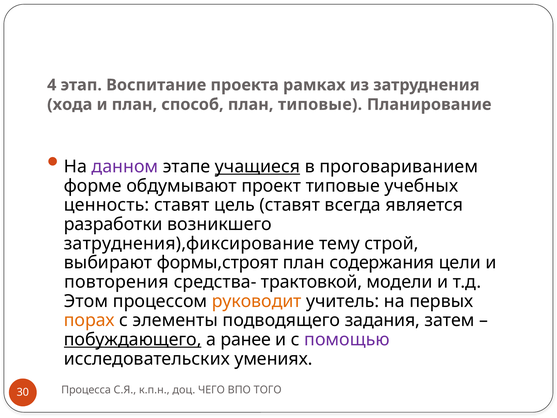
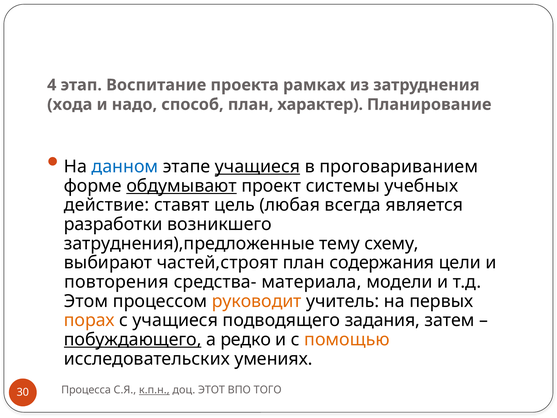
и план: план -> надо
план типовые: типовые -> характер
данном colour: purple -> blue
обдумывают underline: none -> present
проект типовые: типовые -> системы
ценность: ценность -> действие
цель ставят: ставят -> любая
затруднения),фиксирование: затруднения),фиксирование -> затруднения),предложенные
строй: строй -> схему
формы,строят: формы,строят -> частей,строят
трактовкой: трактовкой -> материала
с элементы: элементы -> учащиеся
ранее: ранее -> редко
помощью colour: purple -> orange
к.п.н underline: none -> present
ЧЕГО: ЧЕГО -> ЭТОТ
